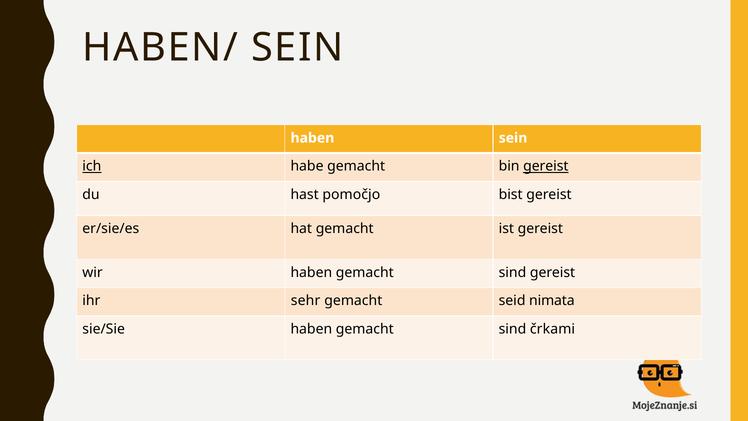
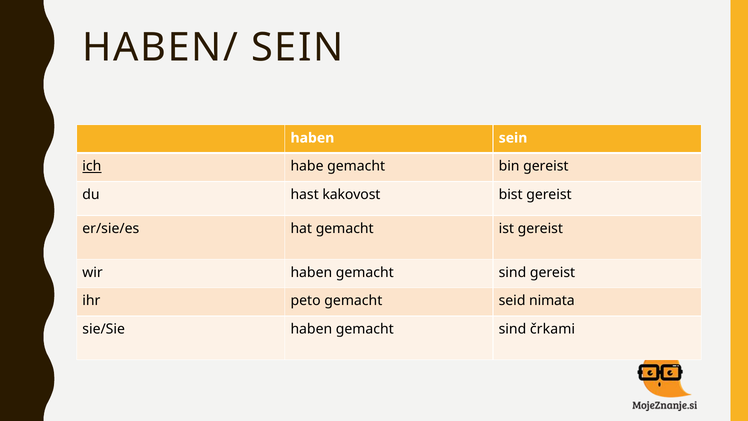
gereist at (546, 166) underline: present -> none
pomočjo: pomočjo -> kakovost
sehr: sehr -> peto
